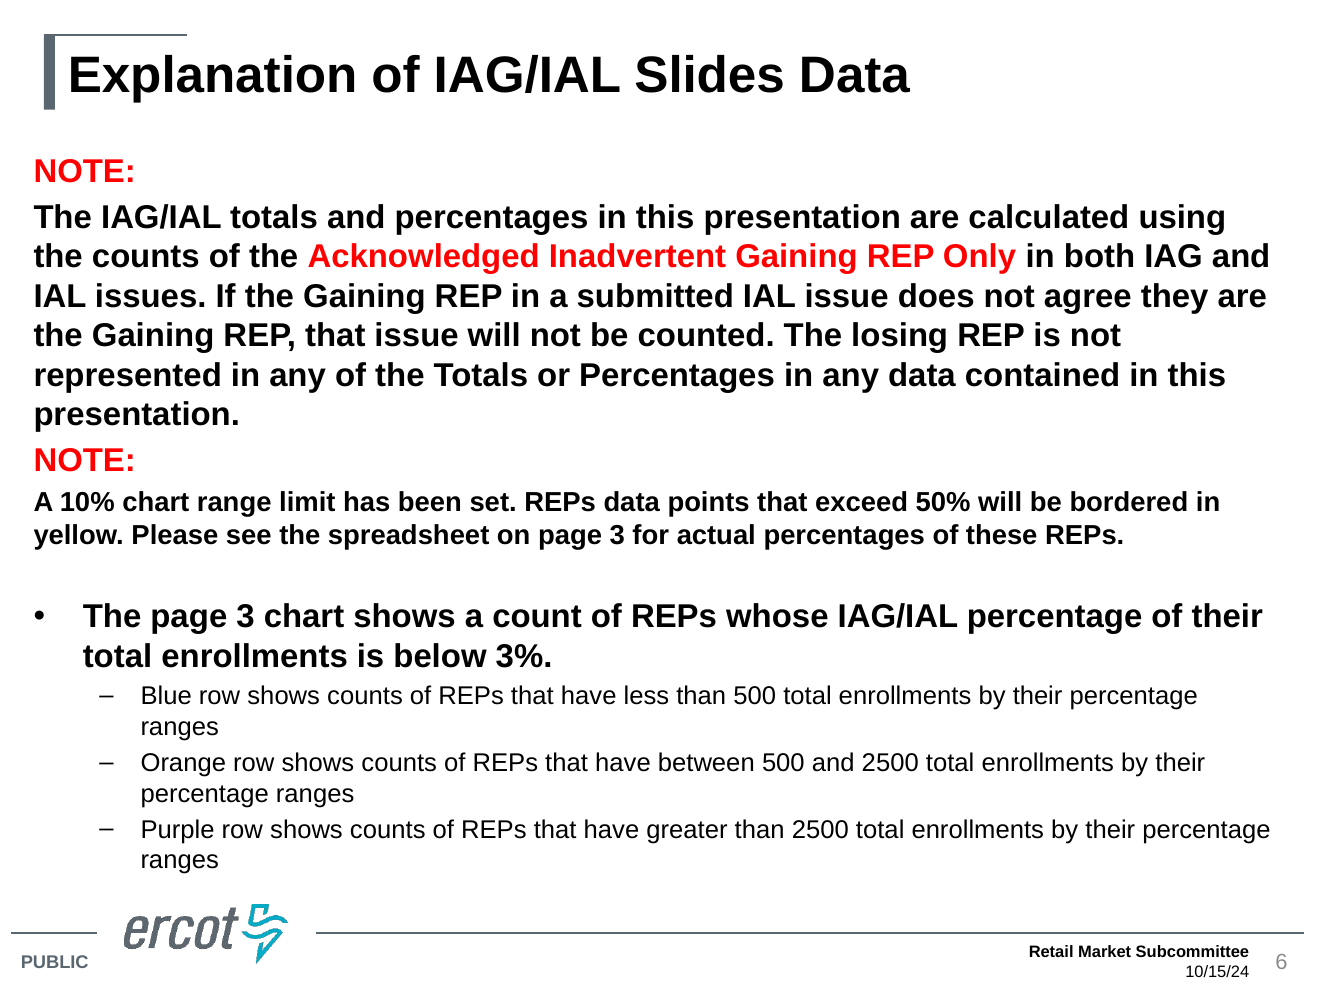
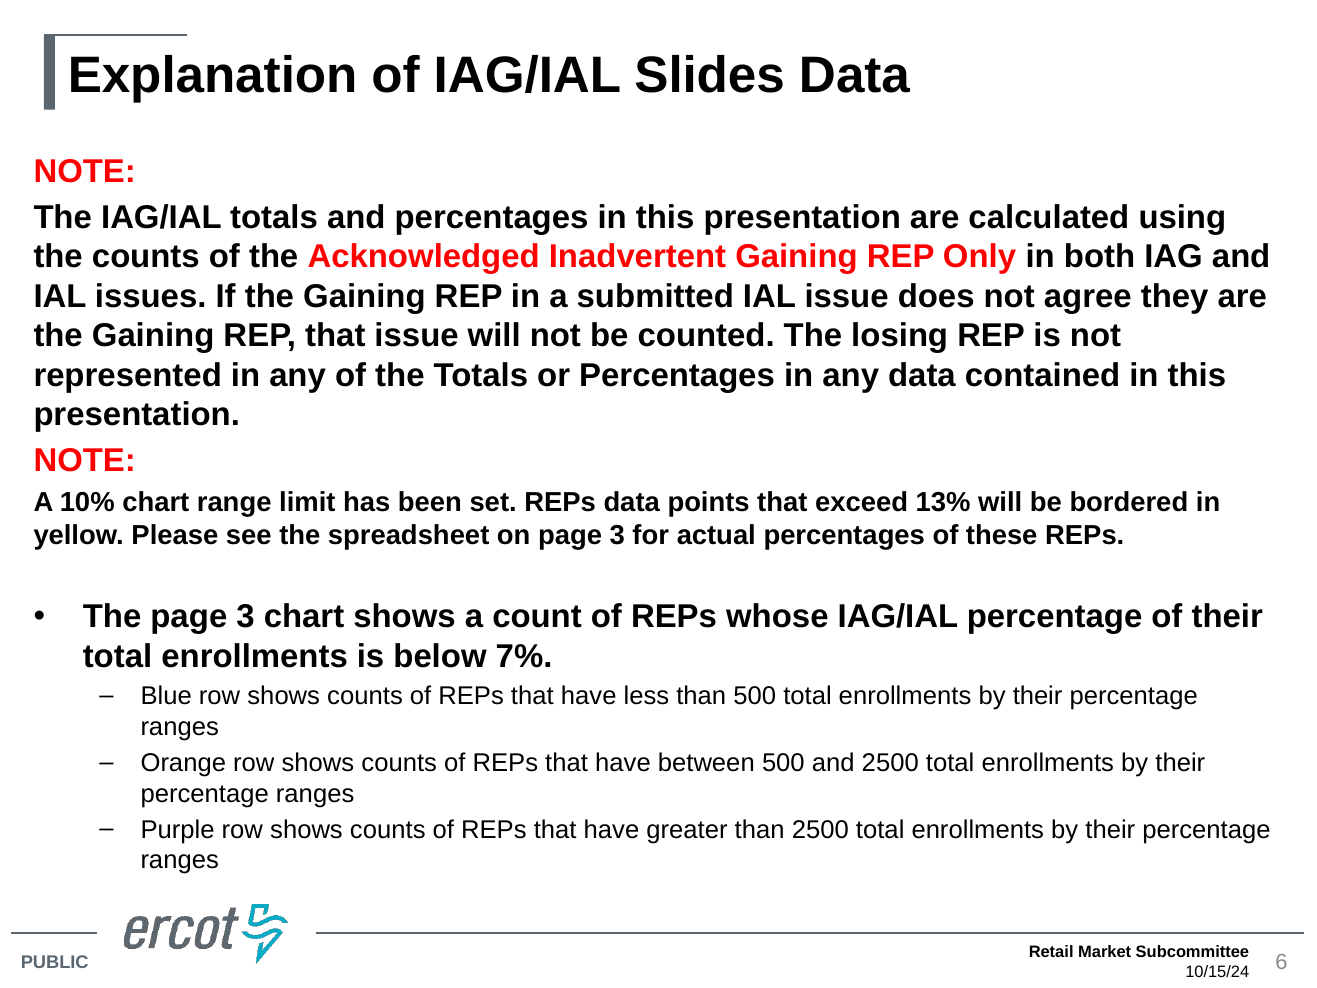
50%: 50% -> 13%
3%: 3% -> 7%
